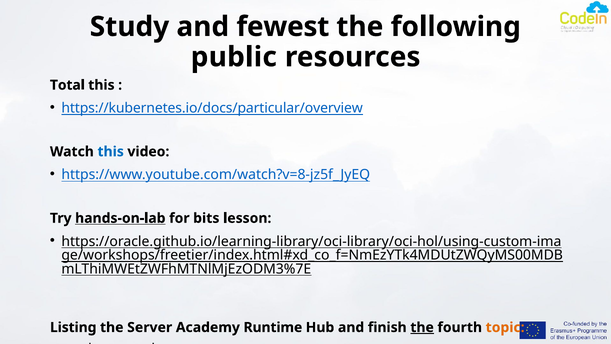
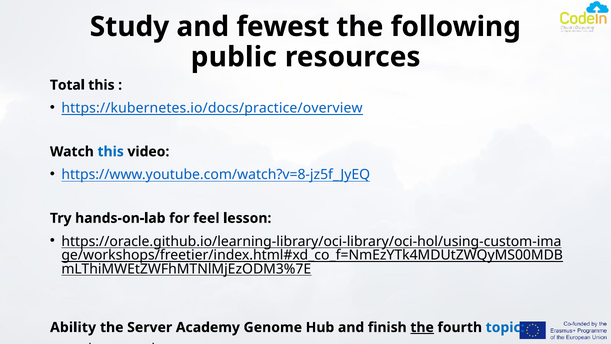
https://kubernetes.io/docs/particular/overview: https://kubernetes.io/docs/particular/overview -> https://kubernetes.io/docs/practice/overview
hands-on-lab underline: present -> none
bits: bits -> feel
Listing: Listing -> Ability
Runtime: Runtime -> Genome
topic colour: orange -> blue
